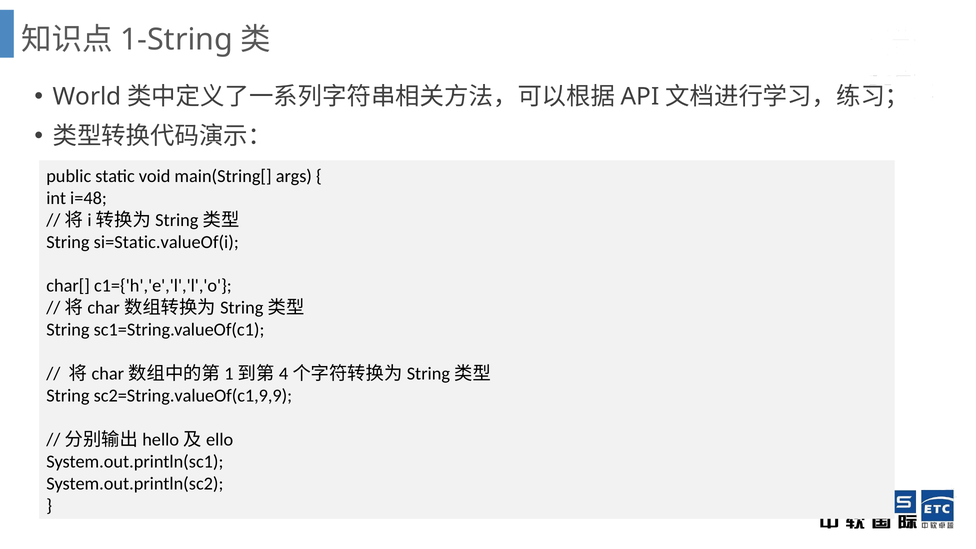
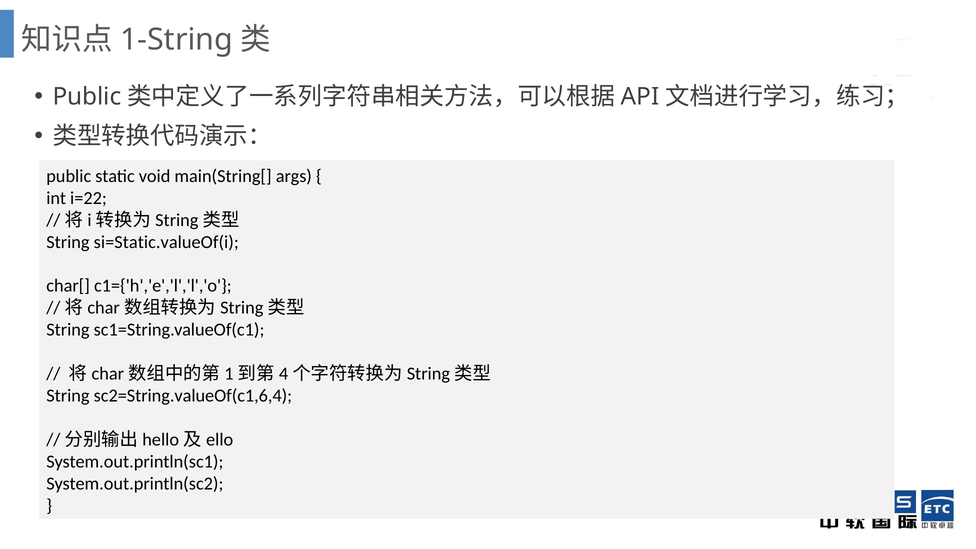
World at (87, 97): World -> Public
i=48: i=48 -> i=22
sc2=String.valueOf(c1,9,9: sc2=String.valueOf(c1,9,9 -> sc2=String.valueOf(c1,6,4
